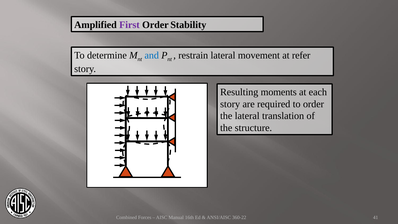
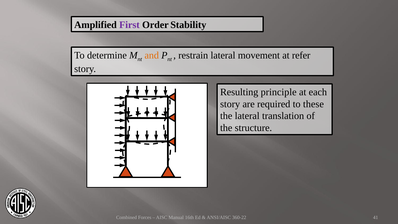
and colour: blue -> orange
moments: moments -> principle
to order: order -> these
